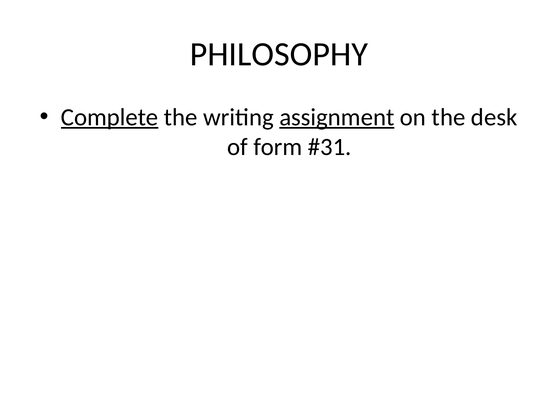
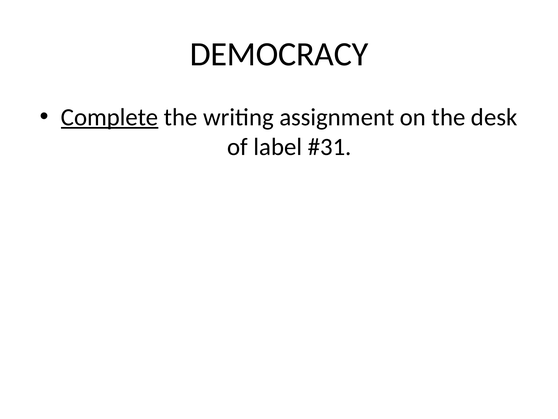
PHILOSOPHY: PHILOSOPHY -> DEMOCRACY
assignment underline: present -> none
form: form -> label
